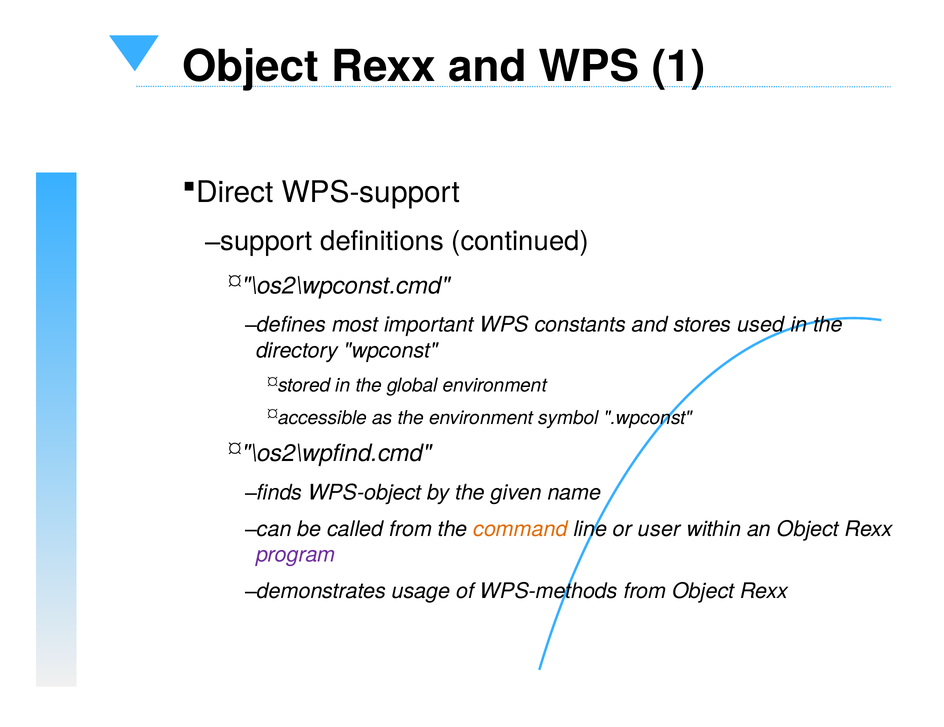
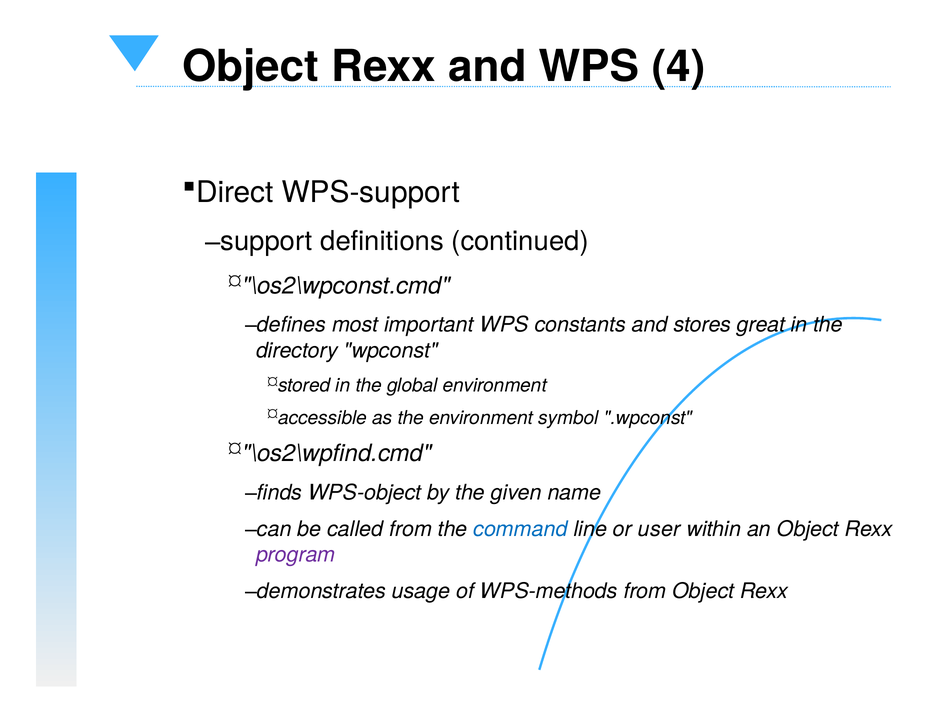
1: 1 -> 4
used: used -> great
command colour: orange -> blue
